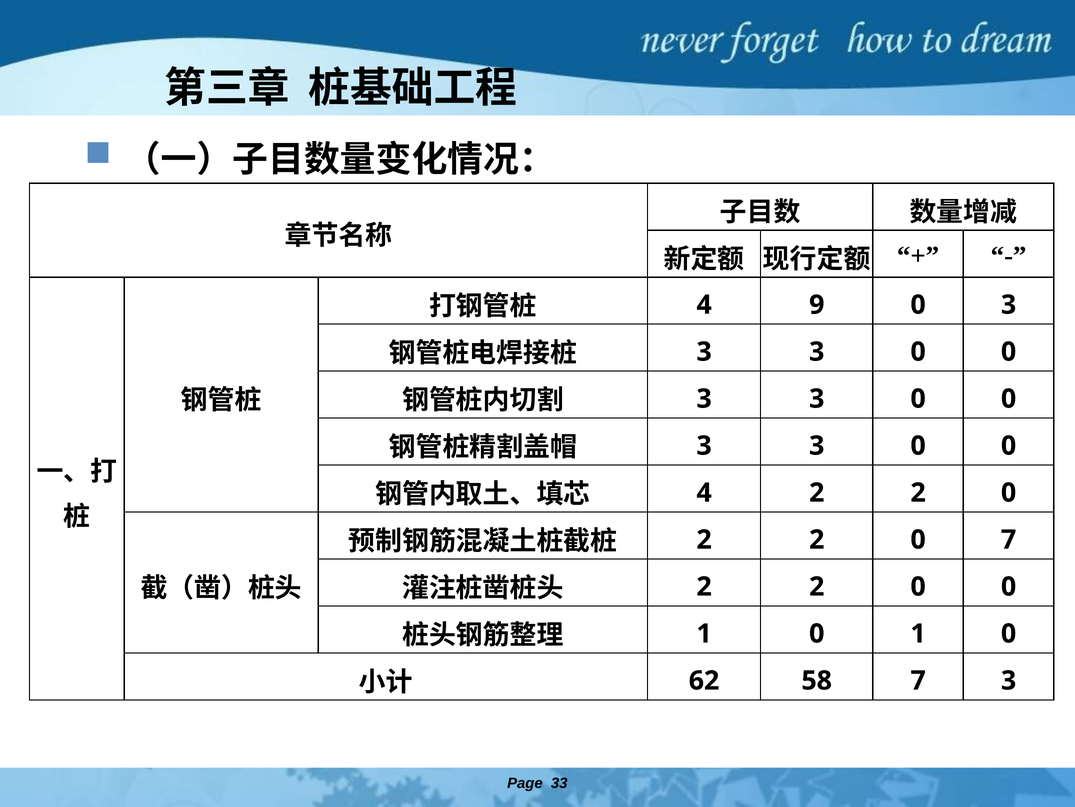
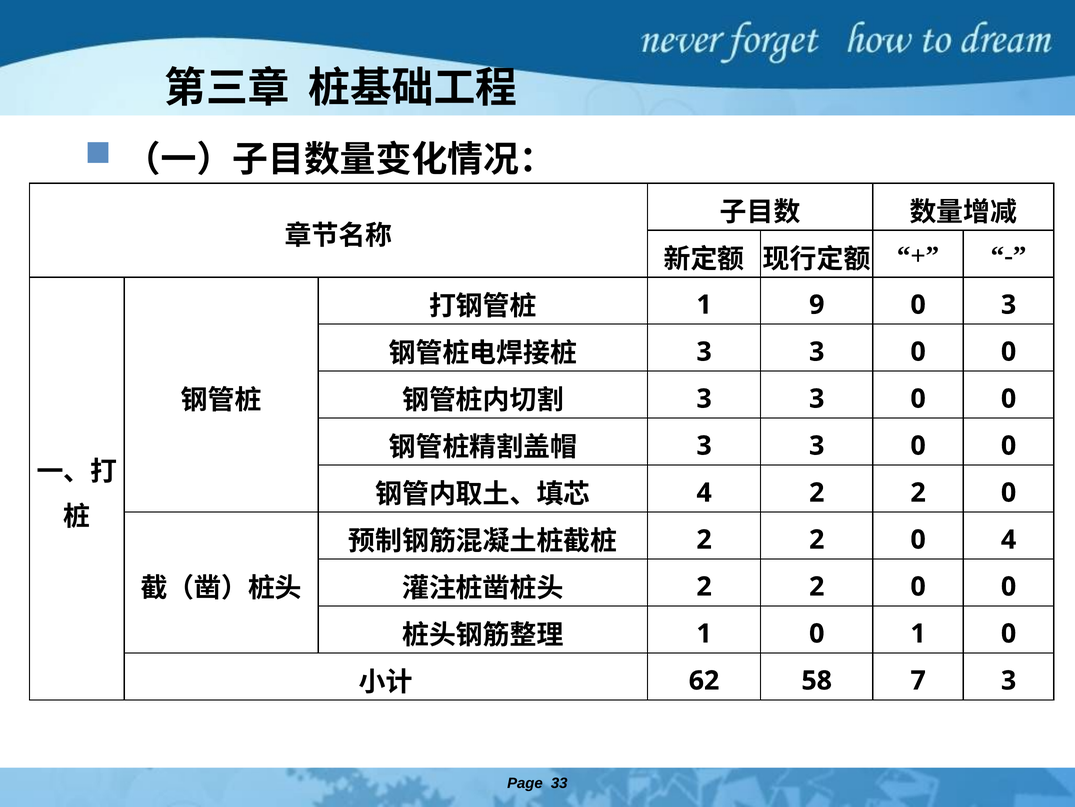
4 at (704, 305): 4 -> 1
0 7: 7 -> 4
